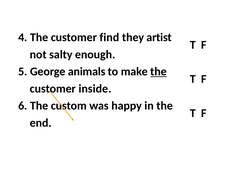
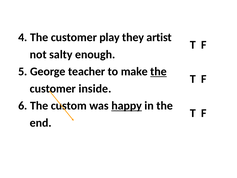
find: find -> play
animals: animals -> teacher
happy underline: none -> present
